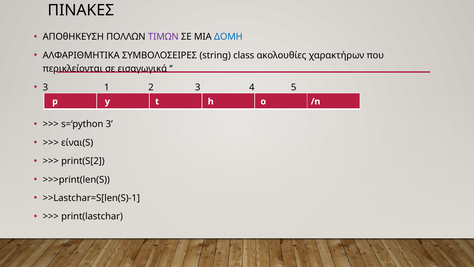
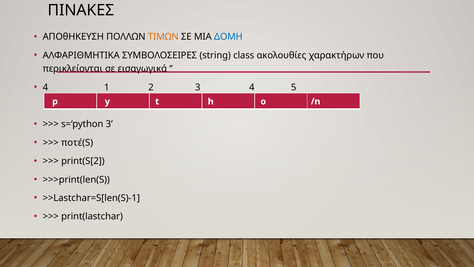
ΤΙΜΩΝ colour: purple -> orange
3 at (45, 87): 3 -> 4
είναι(S: είναι(S -> ποτέ(S
